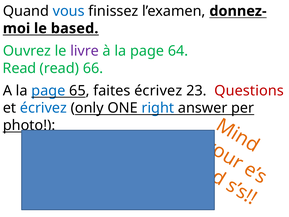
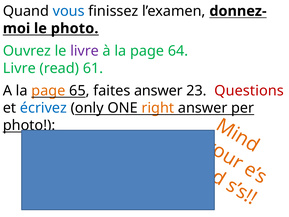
le based: based -> photo
Read at (19, 68): Read -> Livre
66: 66 -> 61
page at (48, 91) colour: blue -> orange
faites écrivez: écrivez -> answer
right colour: blue -> orange
